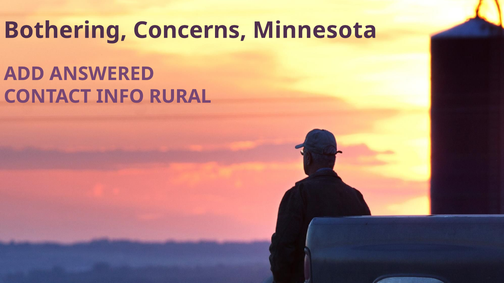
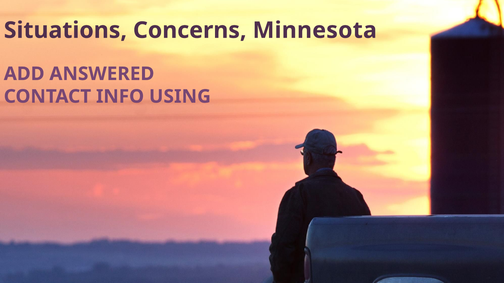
Bothering: Bothering -> Situations
RURAL: RURAL -> USING
